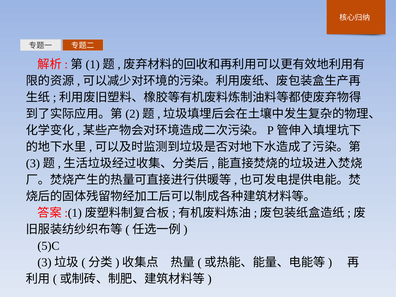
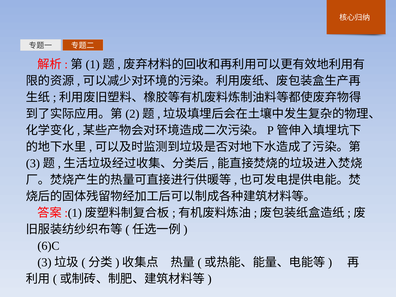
5)C: 5)C -> 6)C
